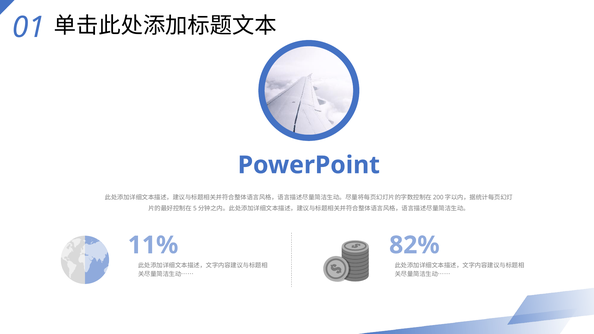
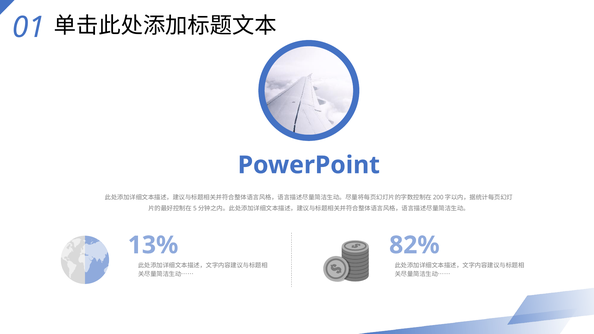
11%: 11% -> 13%
